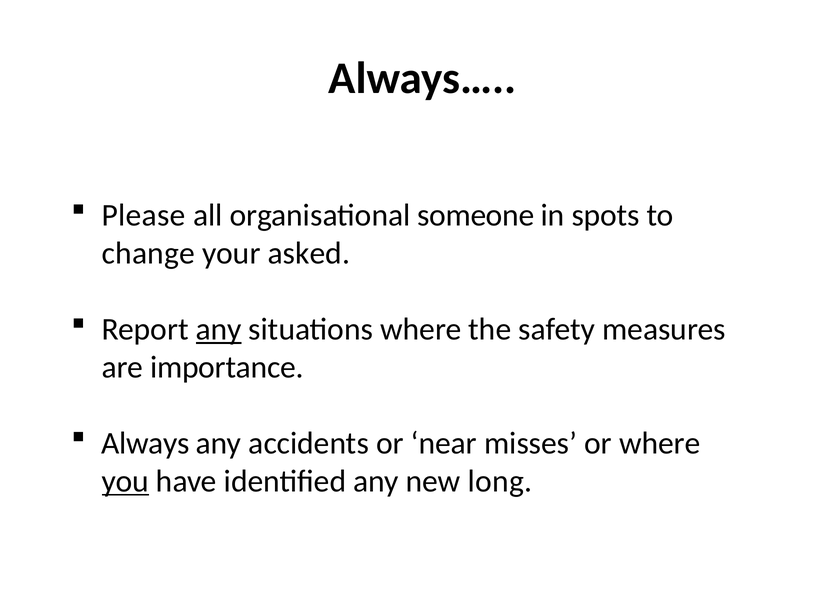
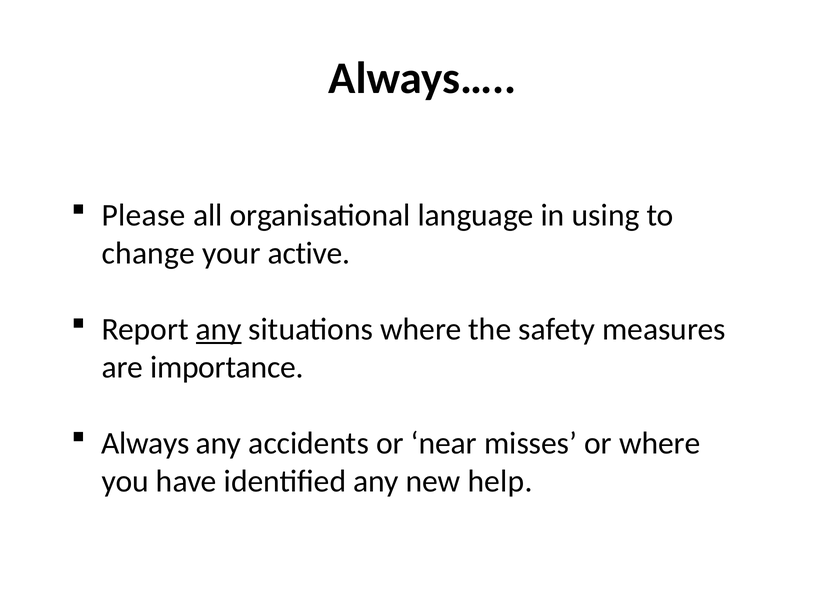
someone: someone -> language
spots: spots -> using
asked: asked -> active
you underline: present -> none
long: long -> help
